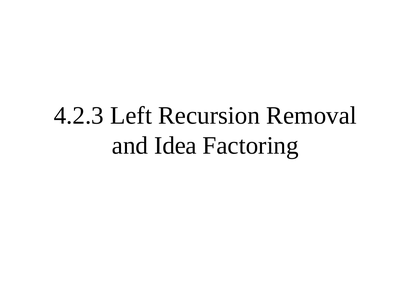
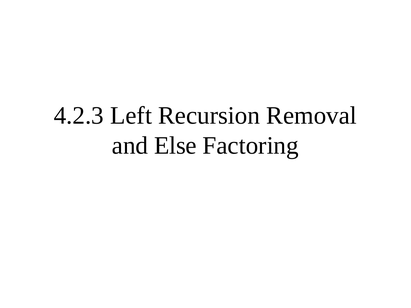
Idea: Idea -> Else
